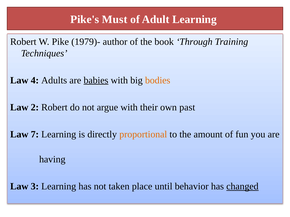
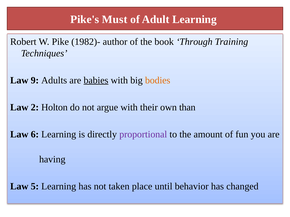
1979)-: 1979)- -> 1982)-
4: 4 -> 9
2 Robert: Robert -> Holton
past: past -> than
7: 7 -> 6
proportional colour: orange -> purple
3: 3 -> 5
changed underline: present -> none
